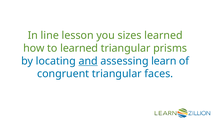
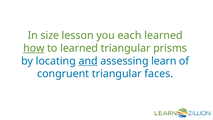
line: line -> size
sizes: sizes -> each
how underline: none -> present
